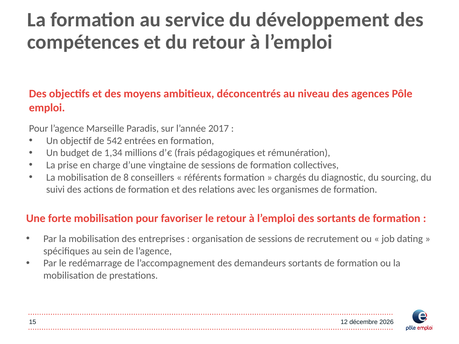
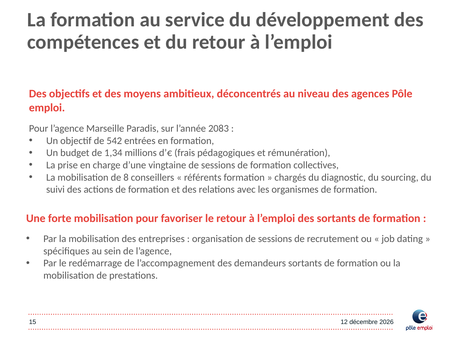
2017: 2017 -> 2083
